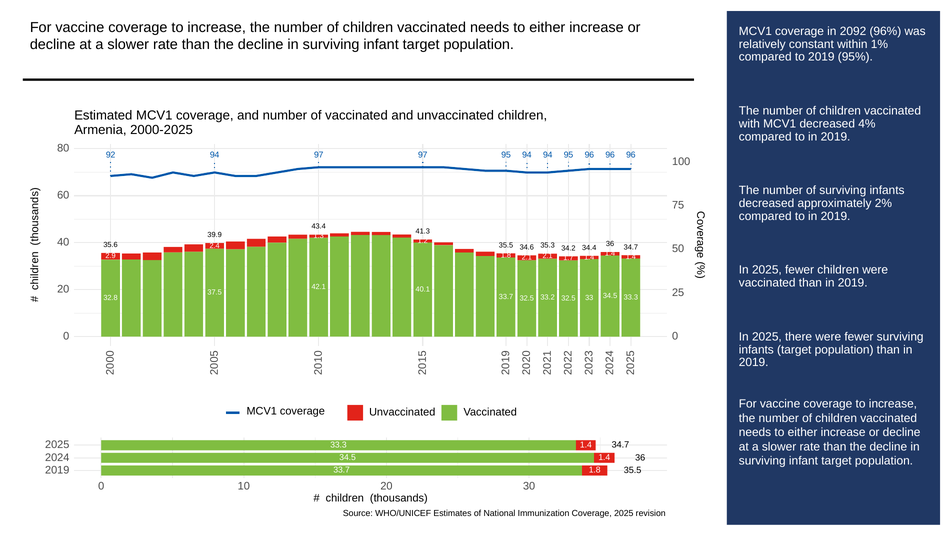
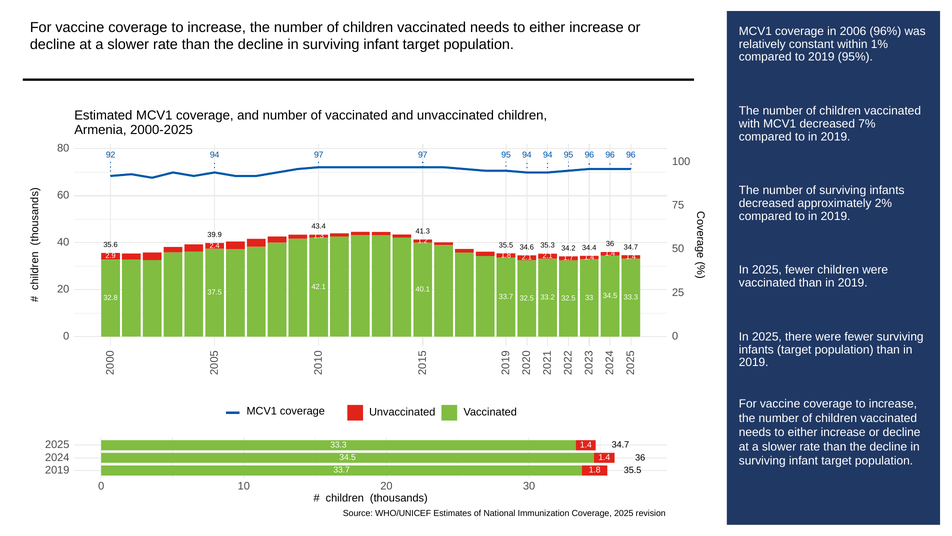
2092: 2092 -> 2006
4%: 4% -> 7%
